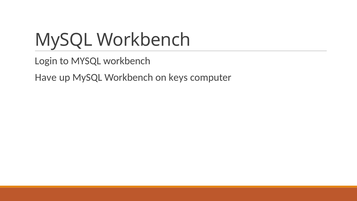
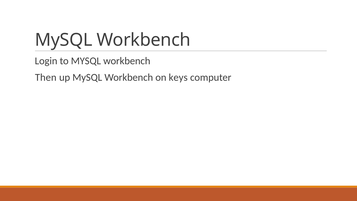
Have: Have -> Then
